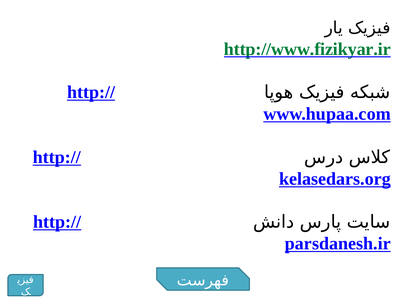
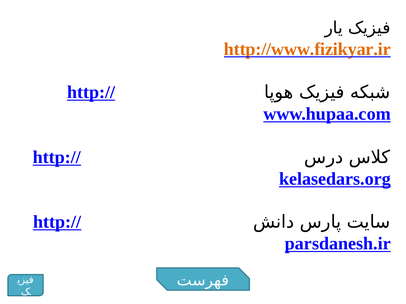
http://www.fizikyar.ir colour: green -> orange
